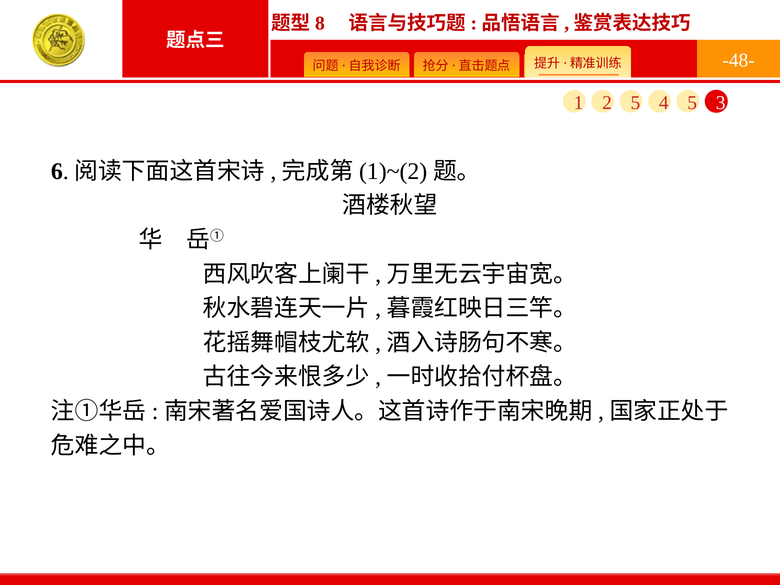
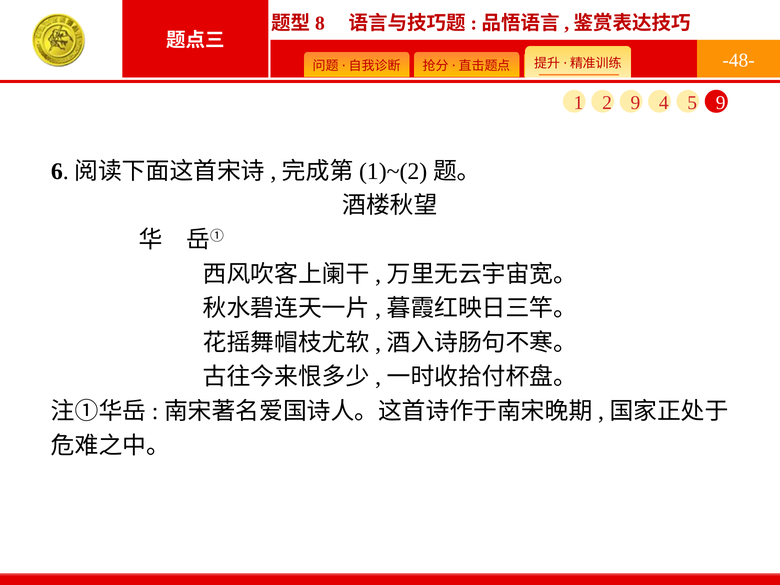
2 5: 5 -> 9
5 3: 3 -> 9
